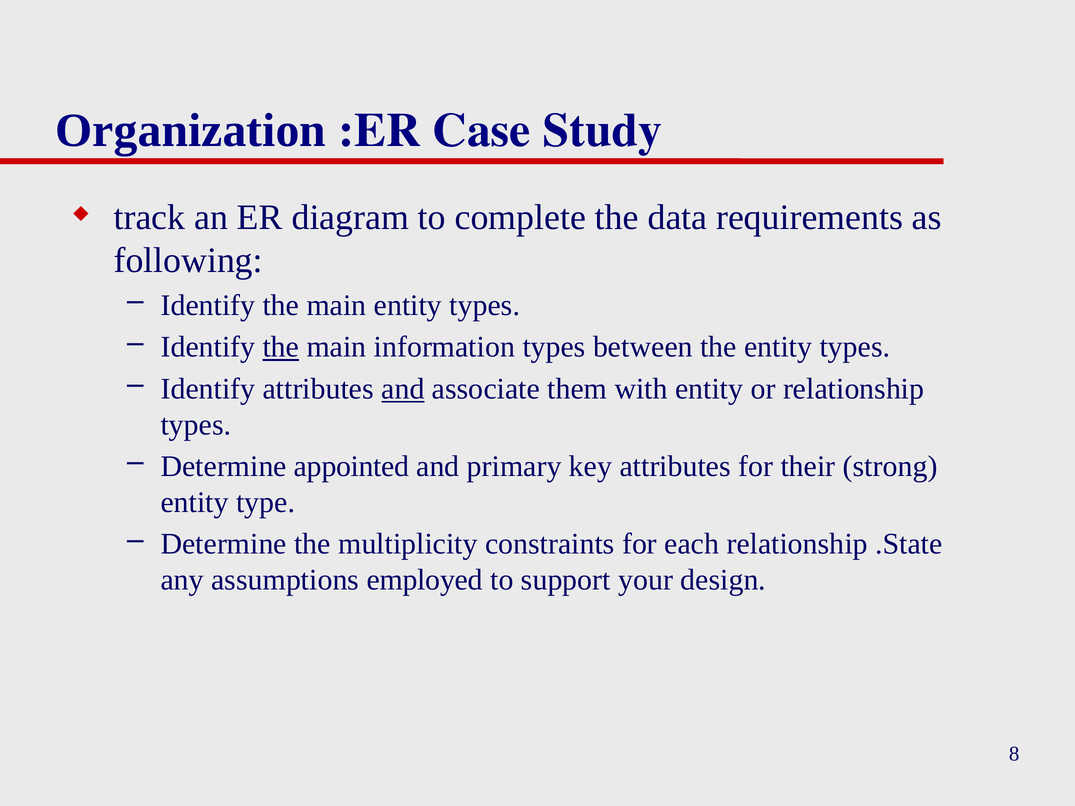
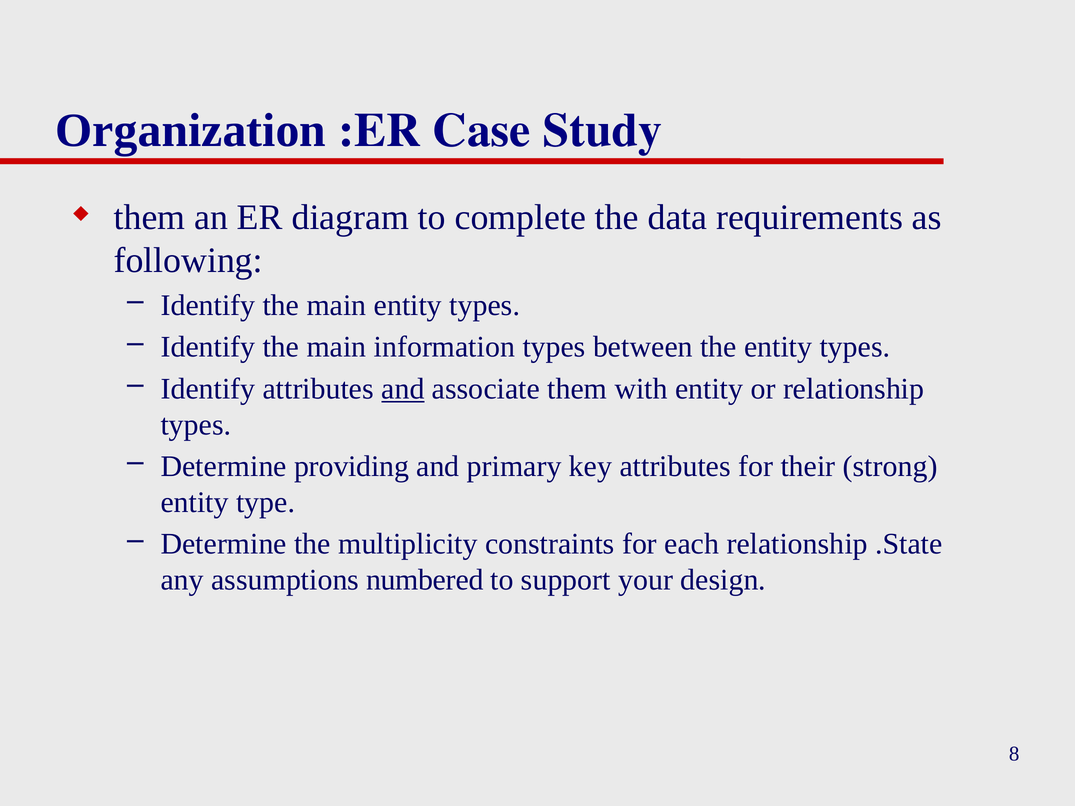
track at (149, 217): track -> them
the at (281, 347) underline: present -> none
appointed: appointed -> providing
employed: employed -> numbered
